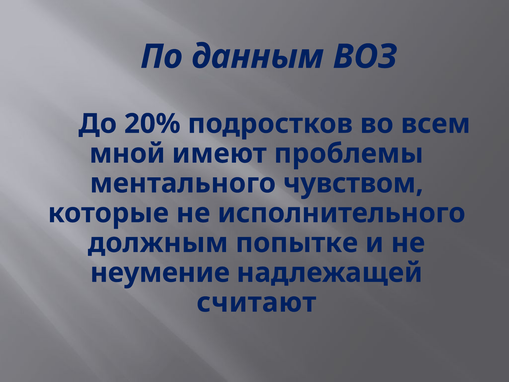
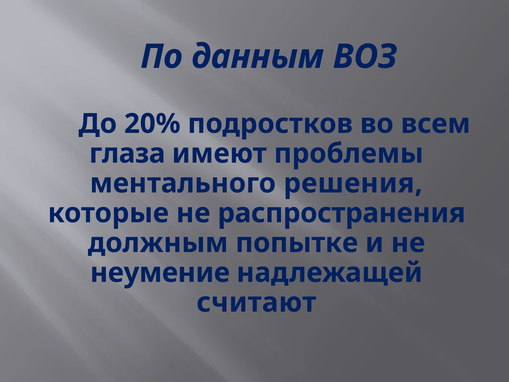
мной: мной -> глаза
чувством: чувством -> решения
исполнительного: исполнительного -> распространения
